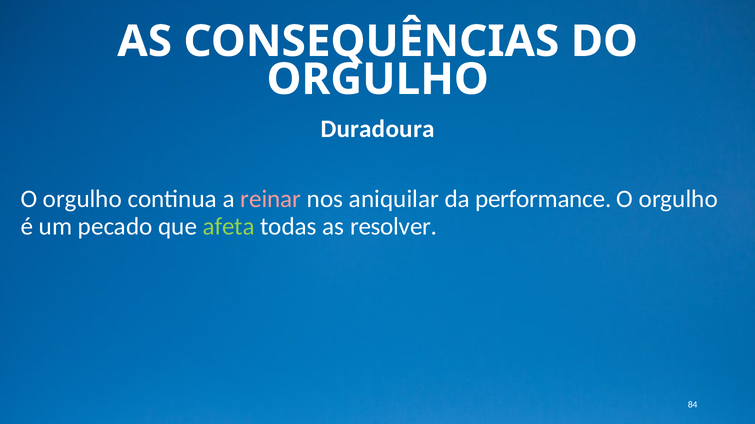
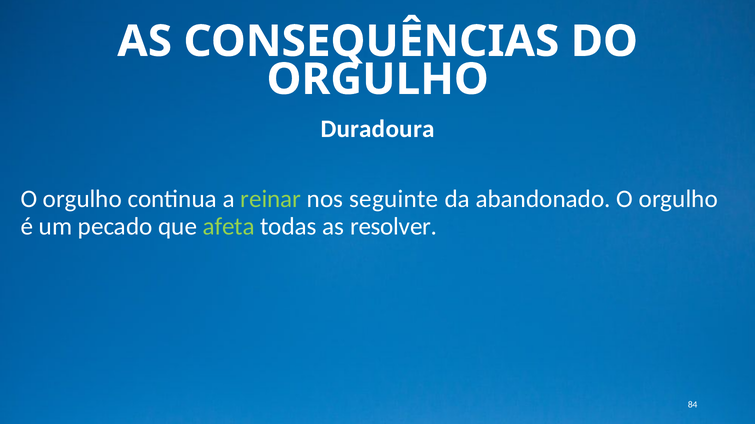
reinar colour: pink -> light green
aniquilar: aniquilar -> seguinte
performance: performance -> abandonado
